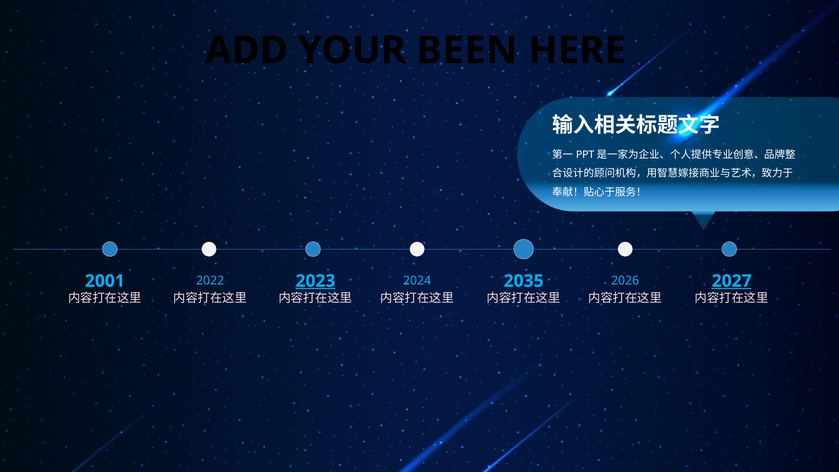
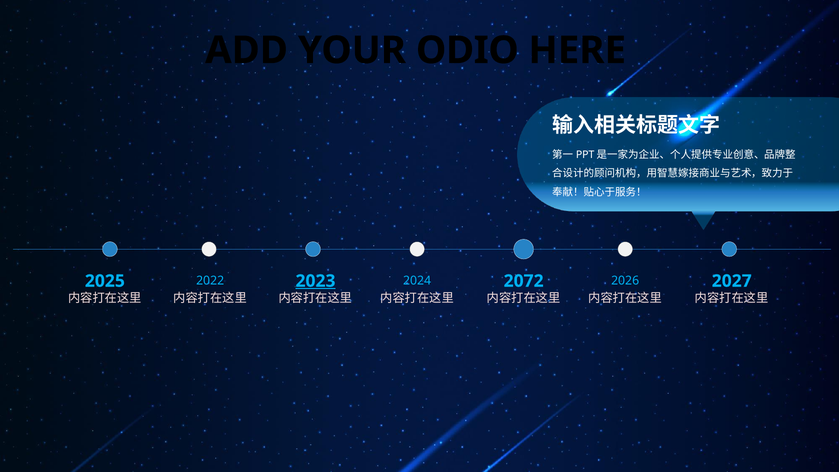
BEEN: BEEN -> ODIO
2001: 2001 -> 2025
2035: 2035 -> 2072
2027 underline: present -> none
